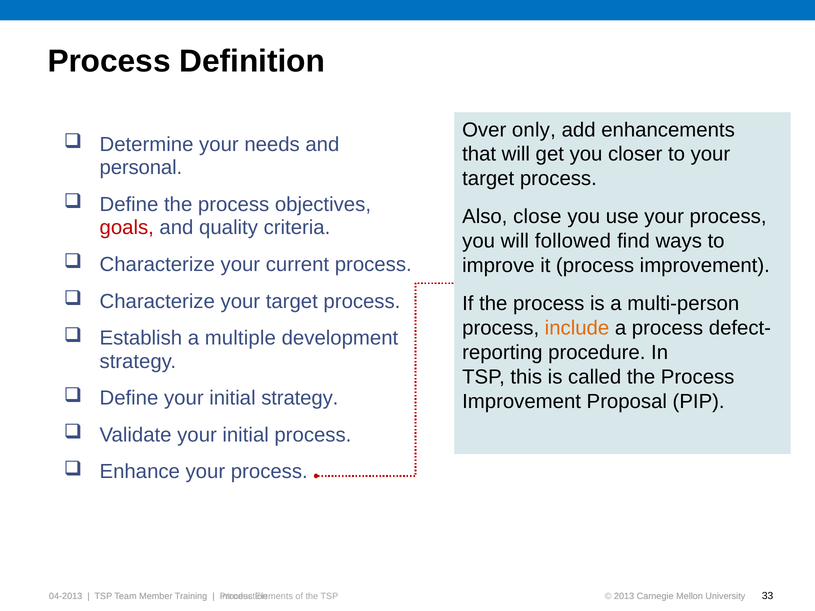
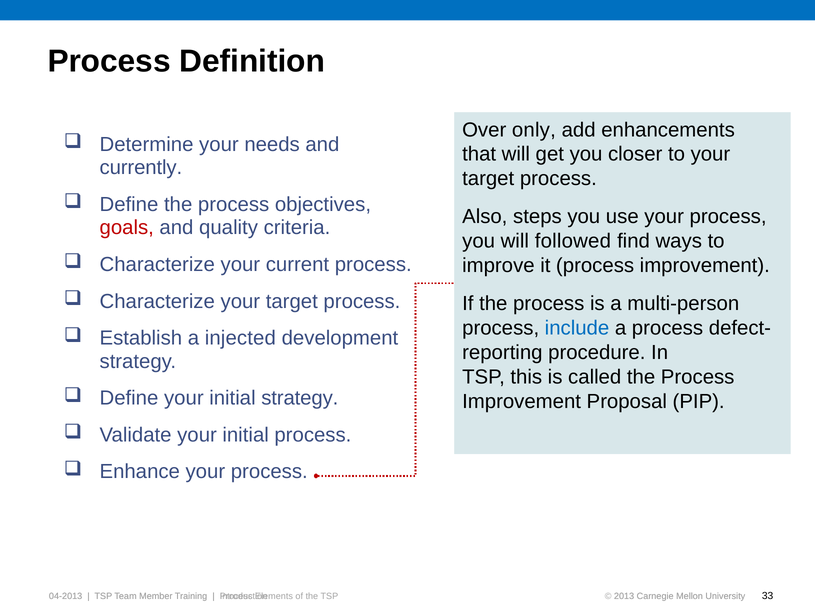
personal: personal -> currently
close: close -> steps
include colour: orange -> blue
multiple: multiple -> injected
